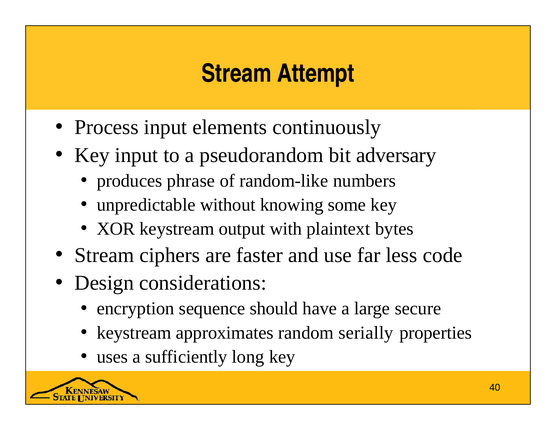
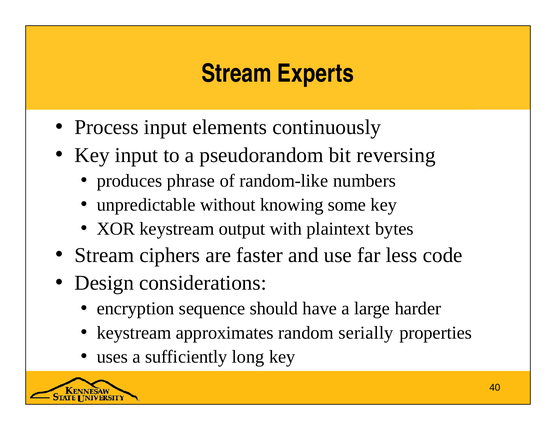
Attempt: Attempt -> Experts
adversary: adversary -> reversing
secure: secure -> harder
